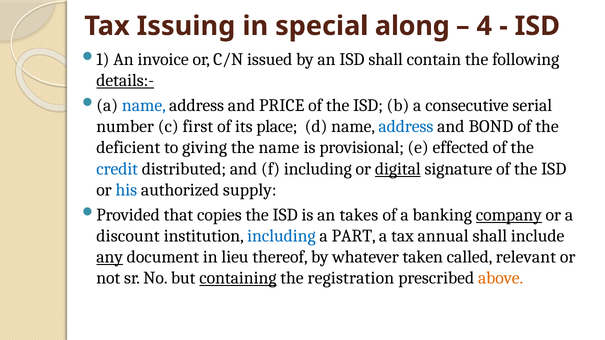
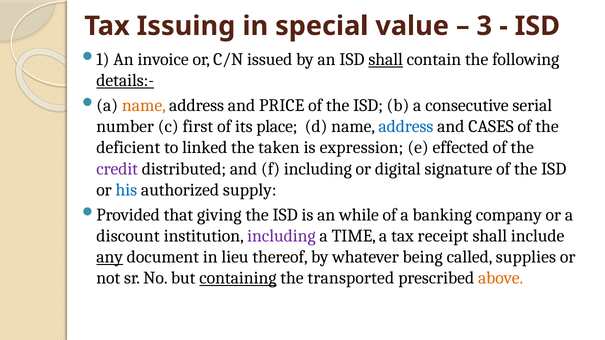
along: along -> value
4: 4 -> 3
shall at (386, 59) underline: none -> present
name at (144, 105) colour: blue -> orange
BOND: BOND -> CASES
giving: giving -> linked
the name: name -> taken
provisional: provisional -> expression
credit colour: blue -> purple
digital underline: present -> none
copies: copies -> giving
takes: takes -> while
company underline: present -> none
including at (281, 236) colour: blue -> purple
PART: PART -> TIME
annual: annual -> receipt
taken: taken -> being
relevant: relevant -> supplies
registration: registration -> transported
